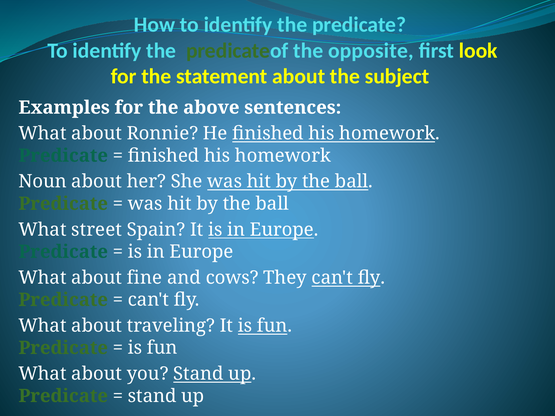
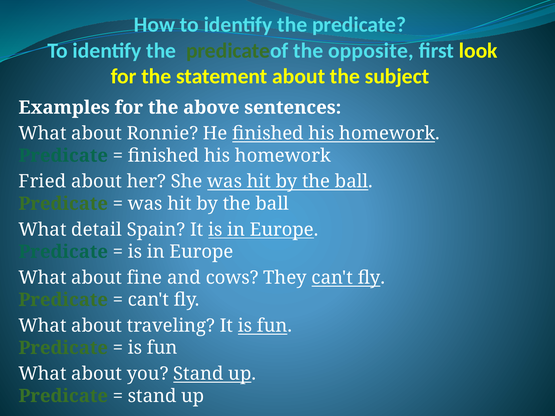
Noun: Noun -> Fried
street: street -> detail
